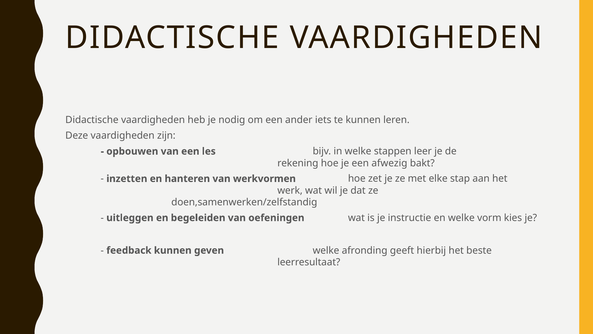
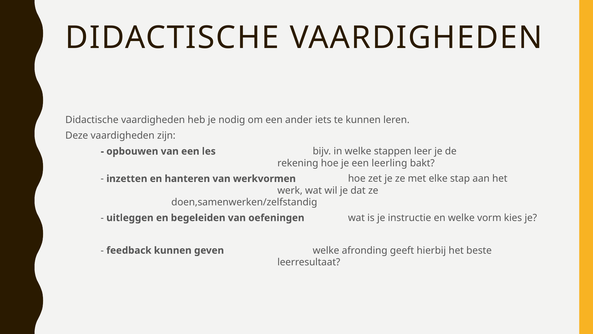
afwezig: afwezig -> leerling
